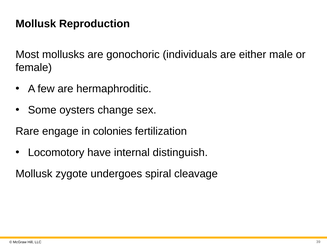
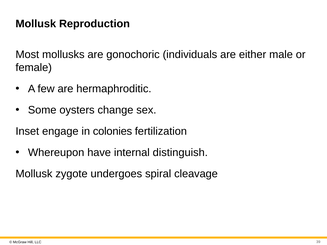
Rare: Rare -> Inset
Locomotory: Locomotory -> Whereupon
